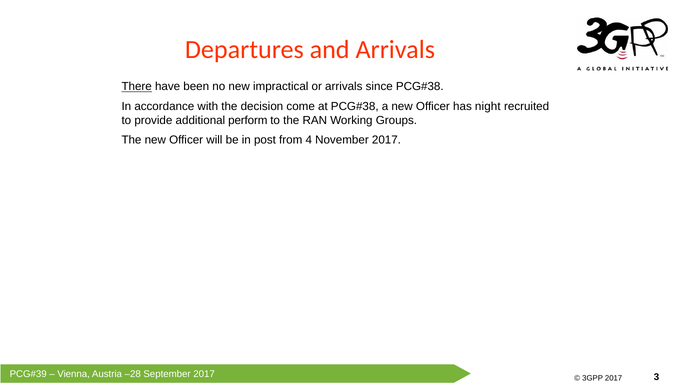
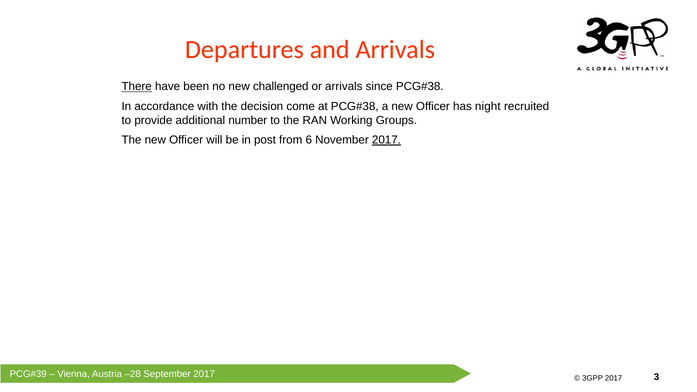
impractical: impractical -> challenged
perform: perform -> number
4: 4 -> 6
2017 at (386, 140) underline: none -> present
